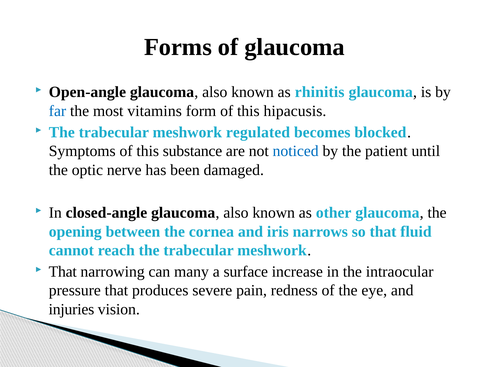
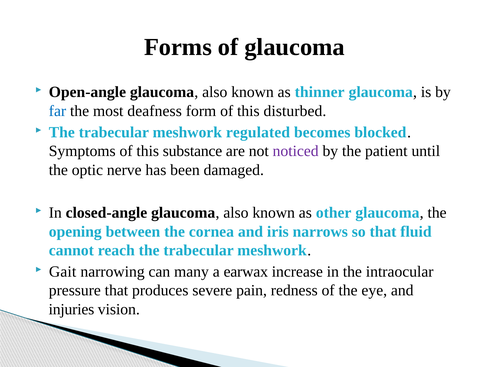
rhinitis: rhinitis -> thinner
vitamins: vitamins -> deafness
hipacusis: hipacusis -> disturbed
noticed colour: blue -> purple
That at (63, 272): That -> Gait
surface: surface -> earwax
